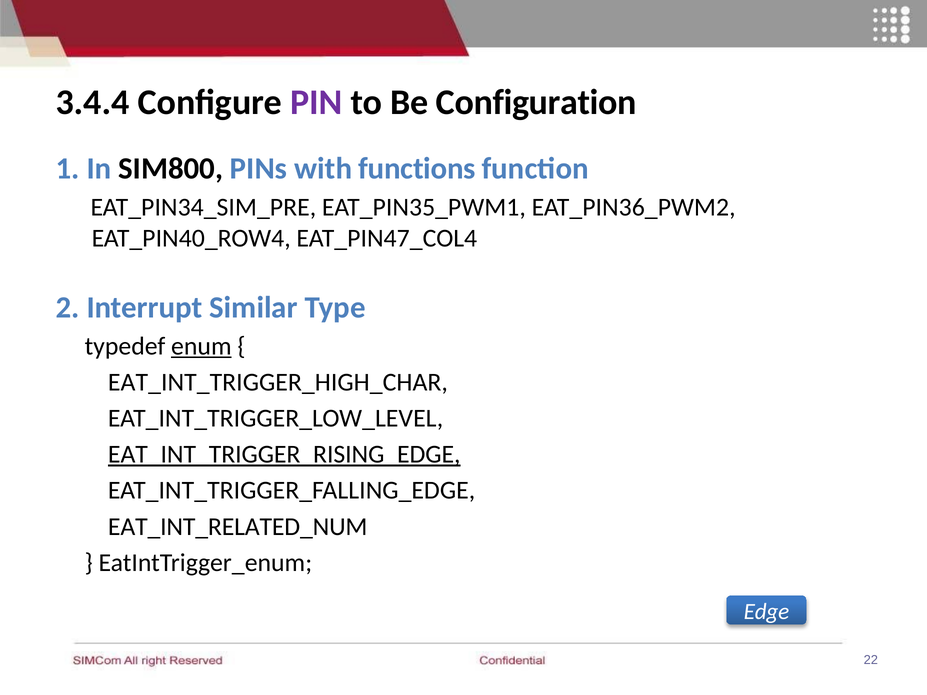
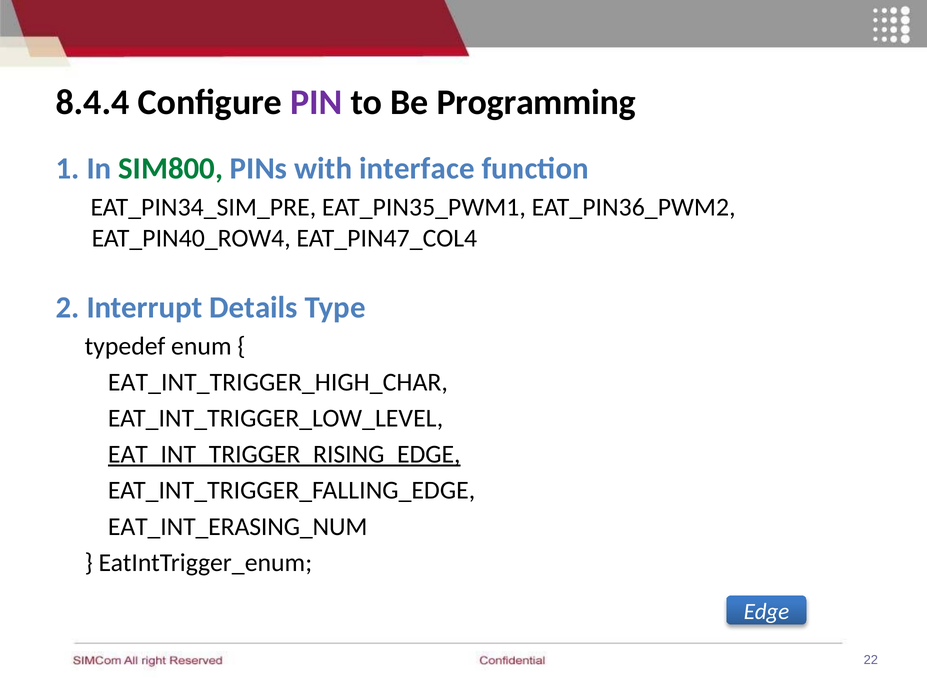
3.4.4: 3.4.4 -> 8.4.4
Configuration: Configuration -> Programming
SIM800 colour: black -> green
functions: functions -> interface
Similar: Similar -> Details
enum underline: present -> none
EAT_INT_RELATED_NUM: EAT_INT_RELATED_NUM -> EAT_INT_ERASING_NUM
